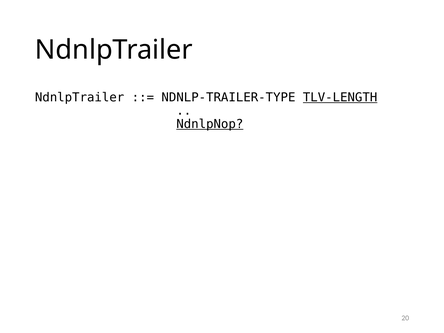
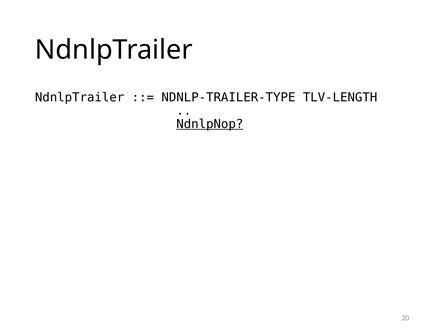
TLV-LENGTH underline: present -> none
